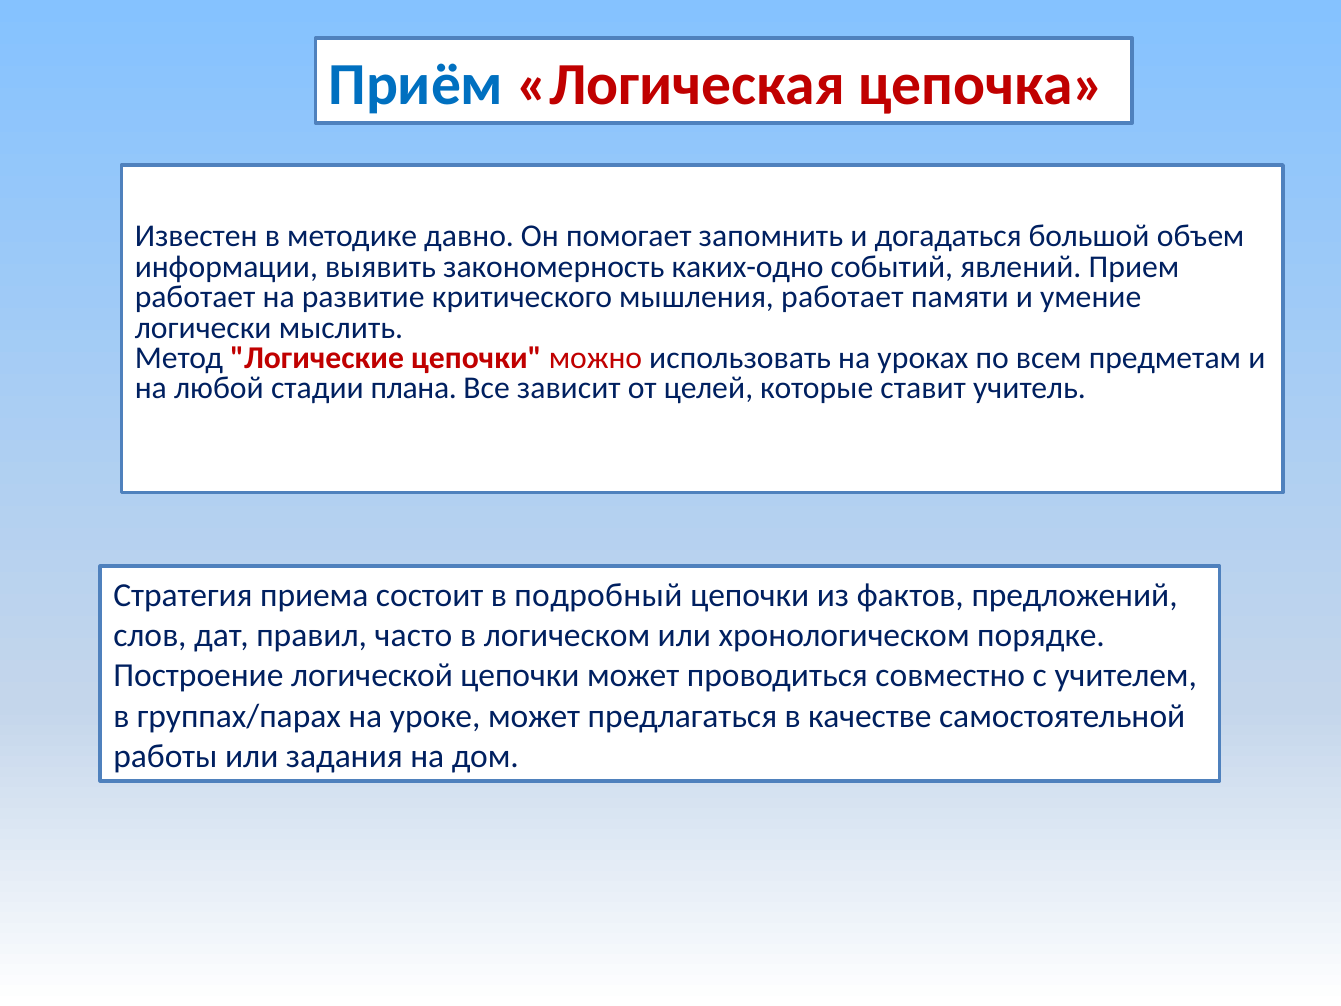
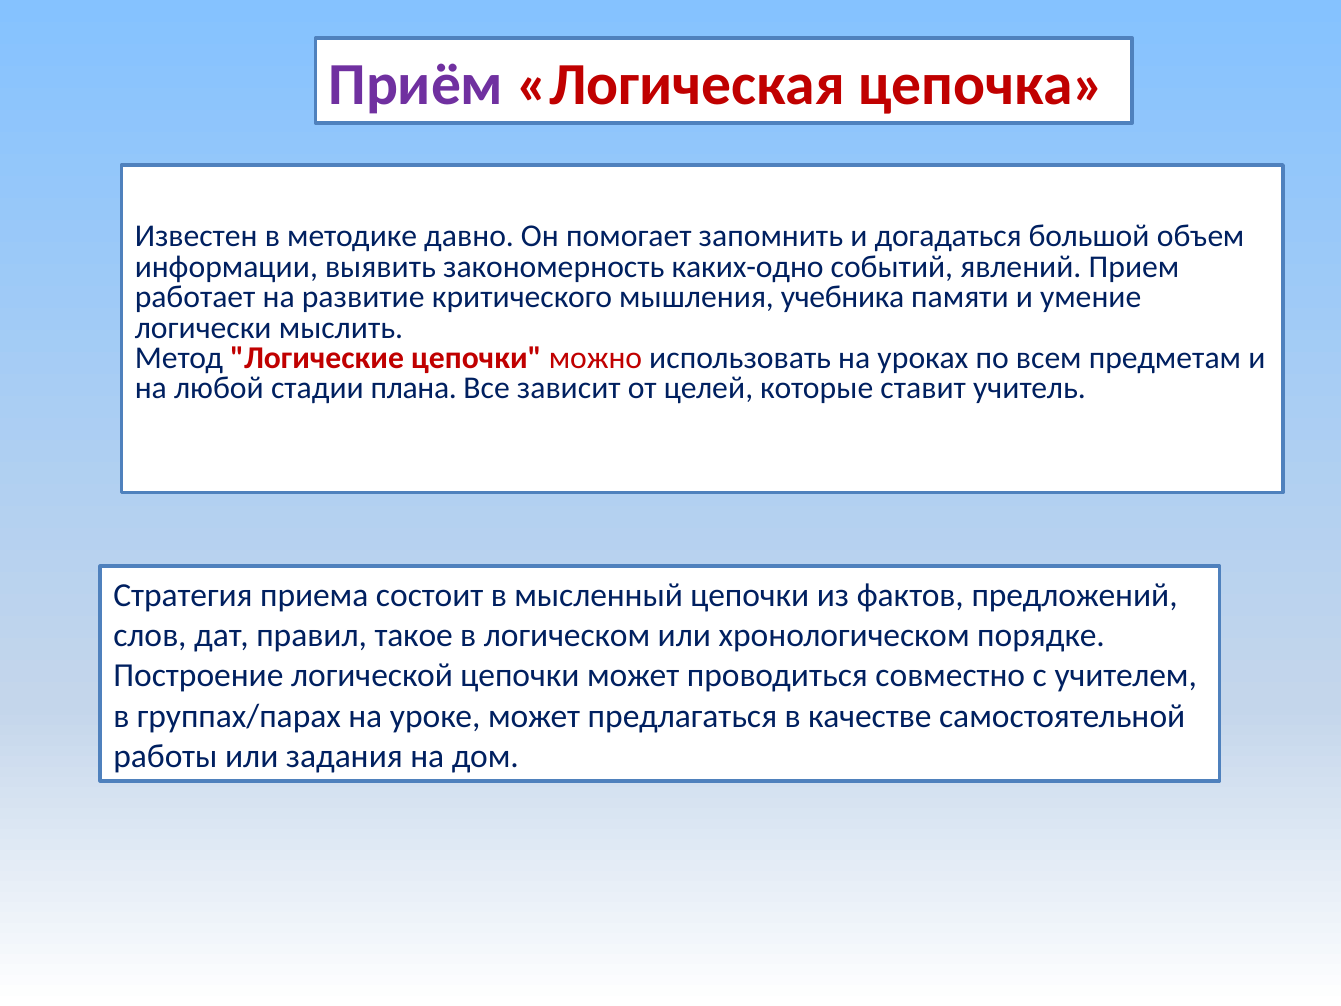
Приём colour: blue -> purple
мышления работает: работает -> учебника
подробный: подробный -> мысленный
часто: часто -> такое
